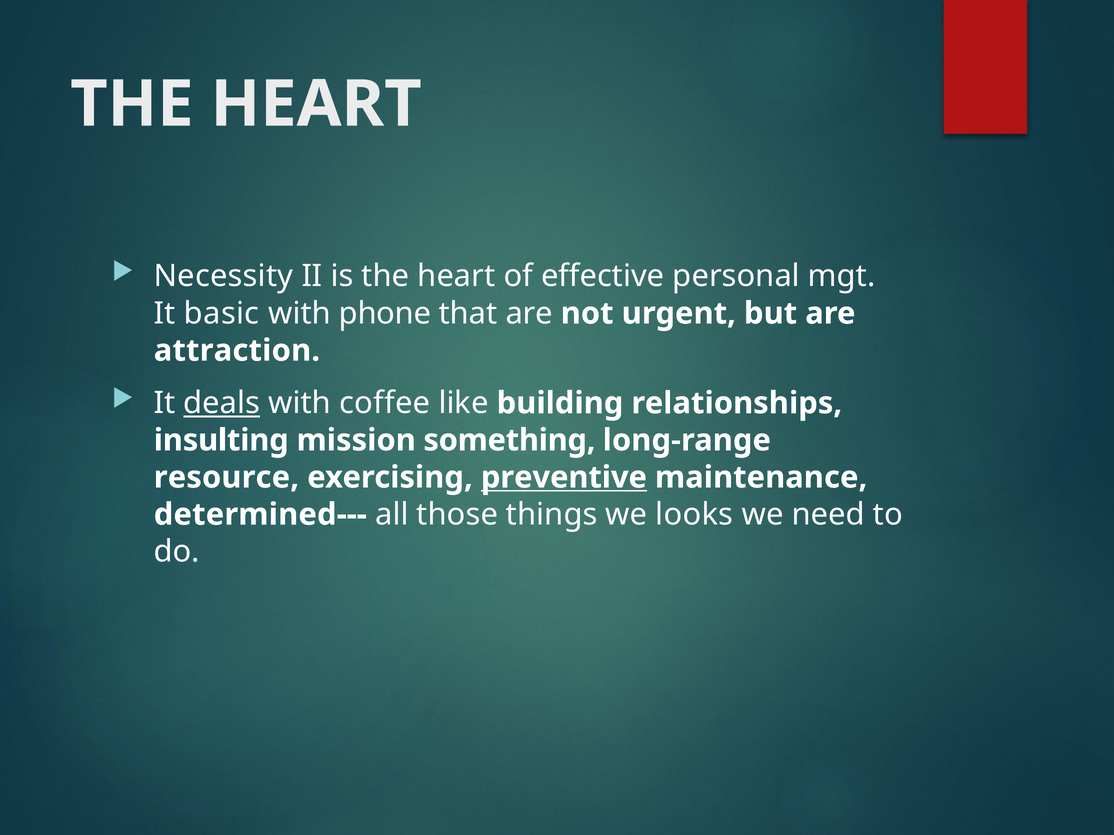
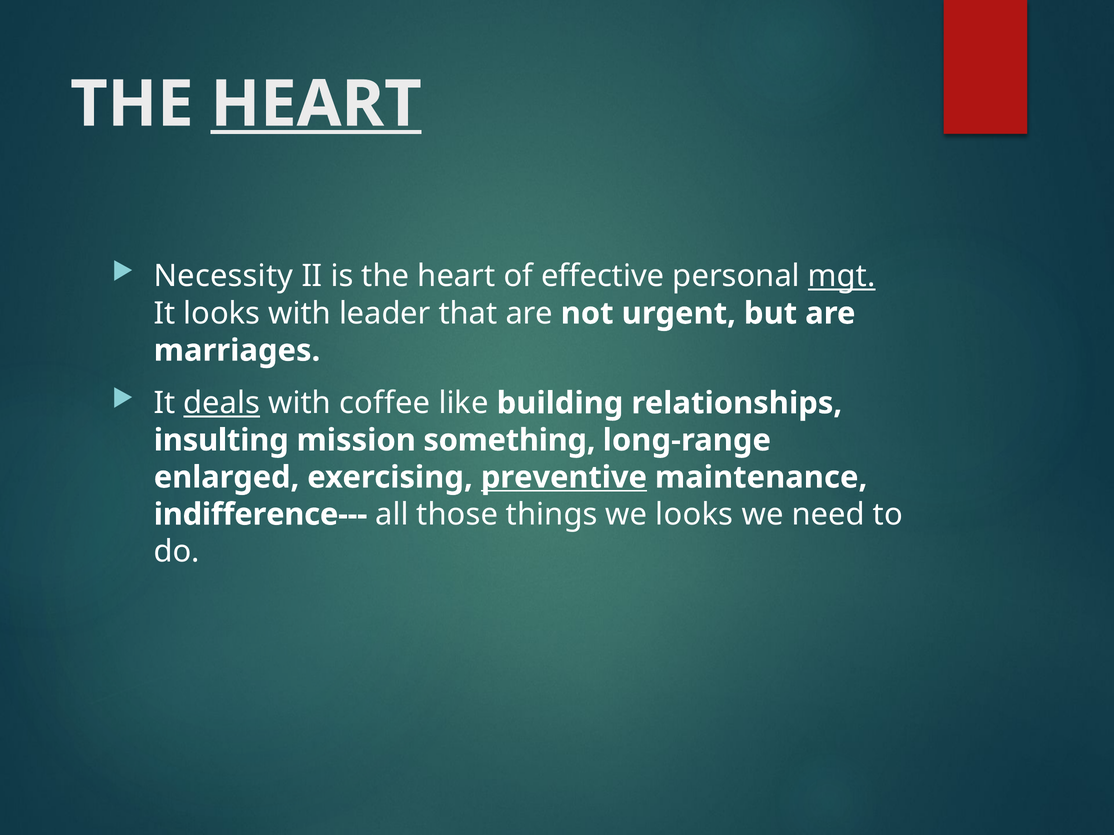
HEART at (316, 104) underline: none -> present
mgt underline: none -> present
It basic: basic -> looks
phone: phone -> leader
attraction: attraction -> marriages
resource: resource -> enlarged
determined---: determined--- -> indifference---
